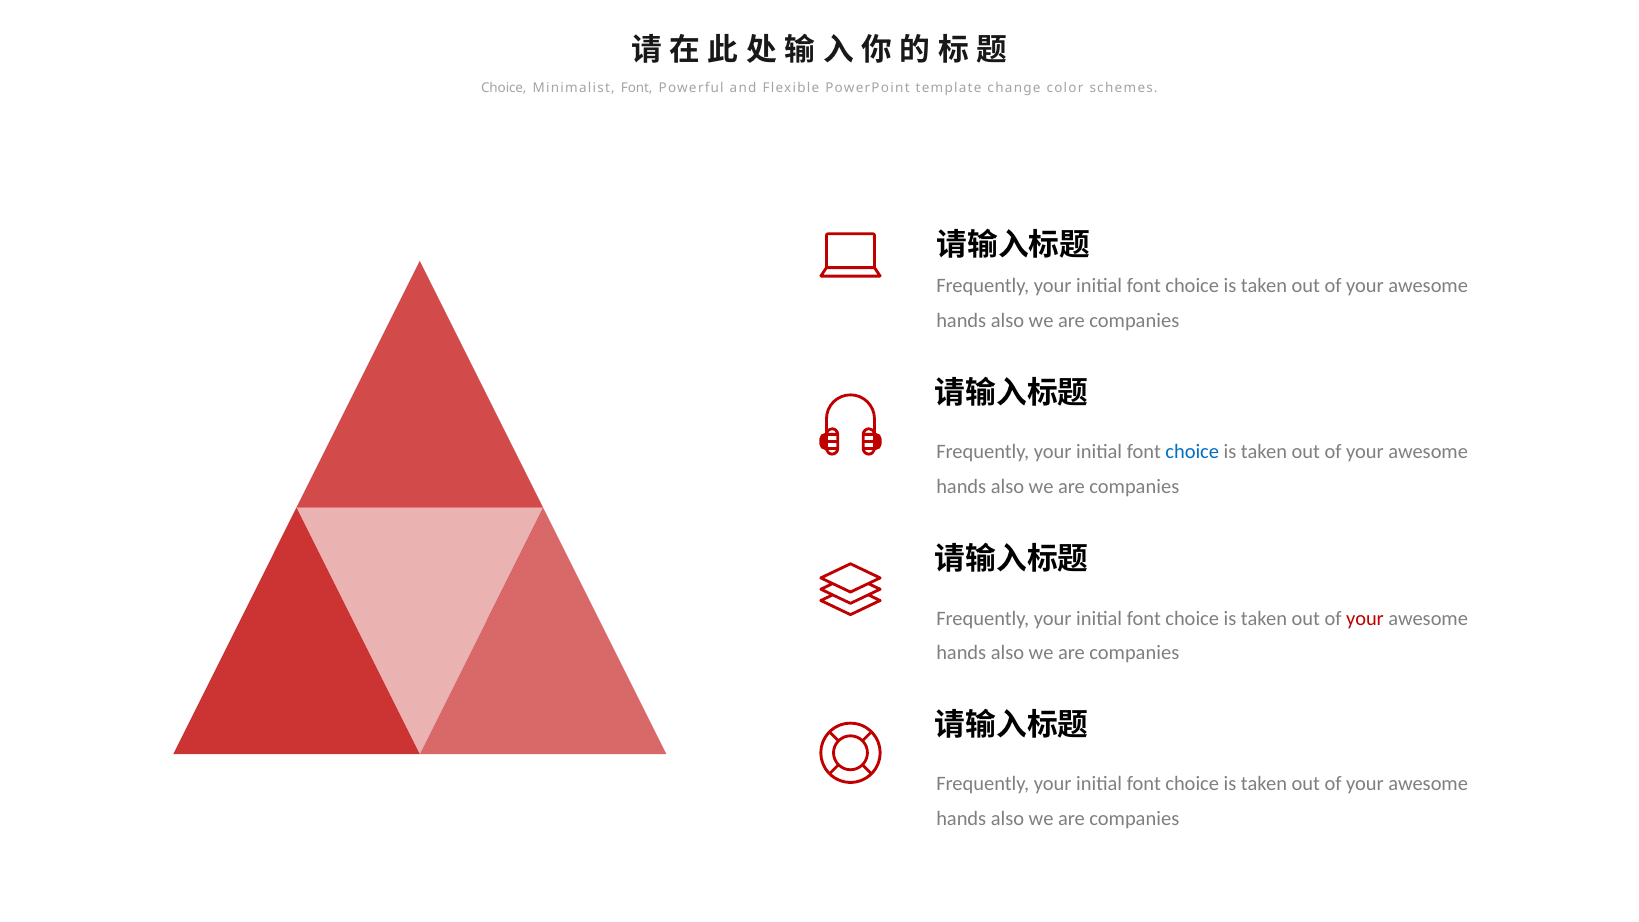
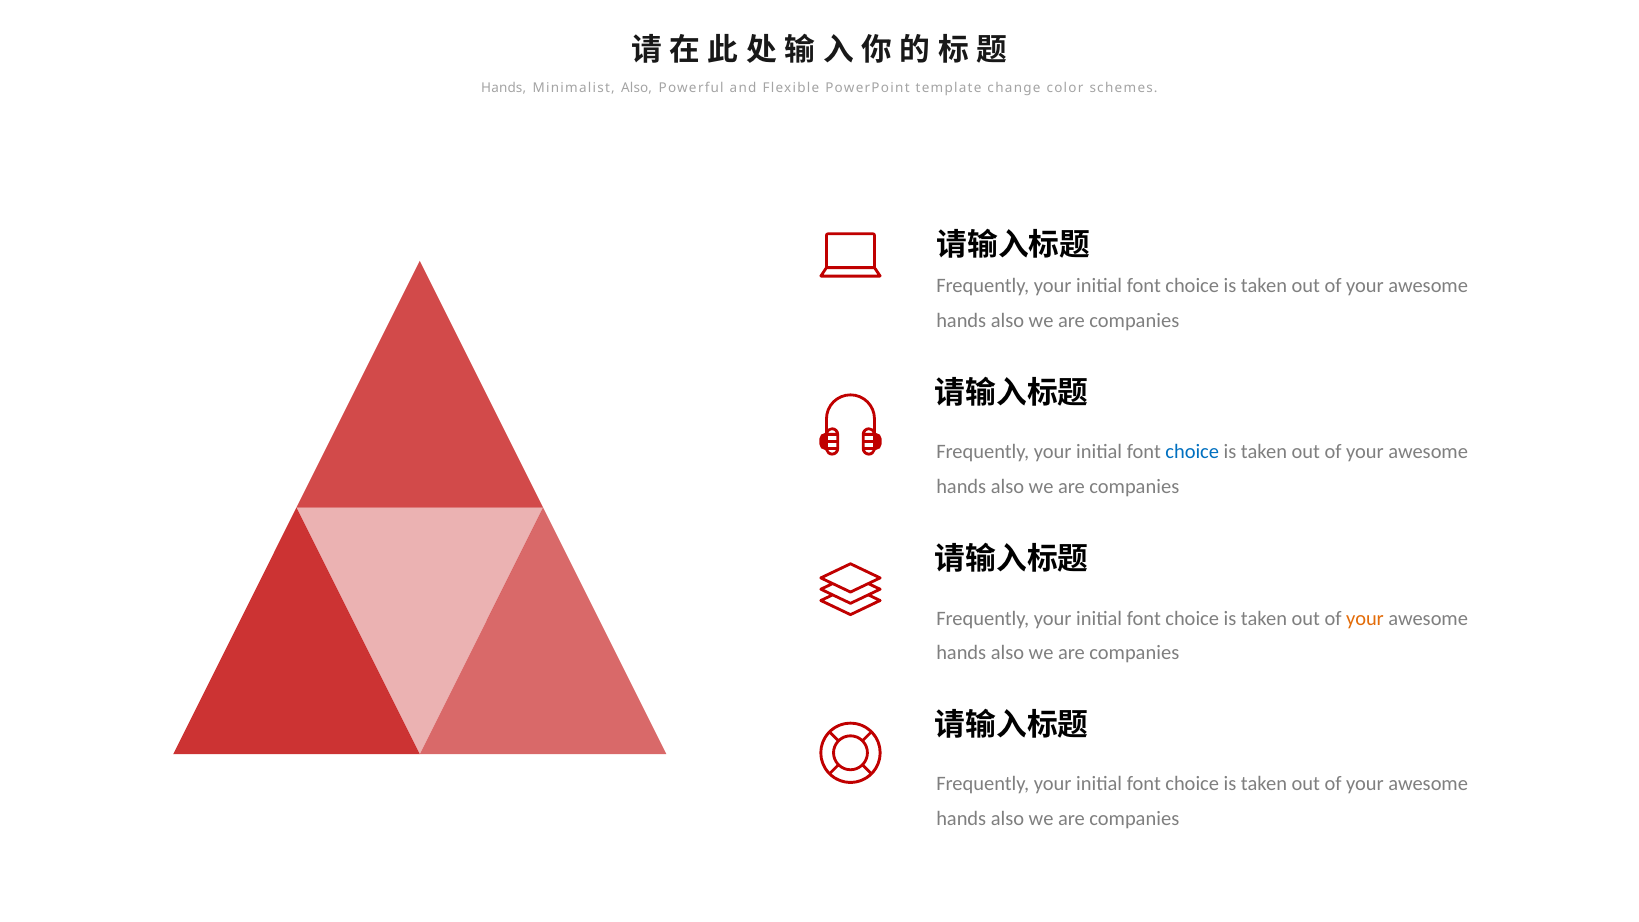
Choice at (504, 88): Choice -> Hands
Minimalist Font: Font -> Also
your at (1365, 618) colour: red -> orange
